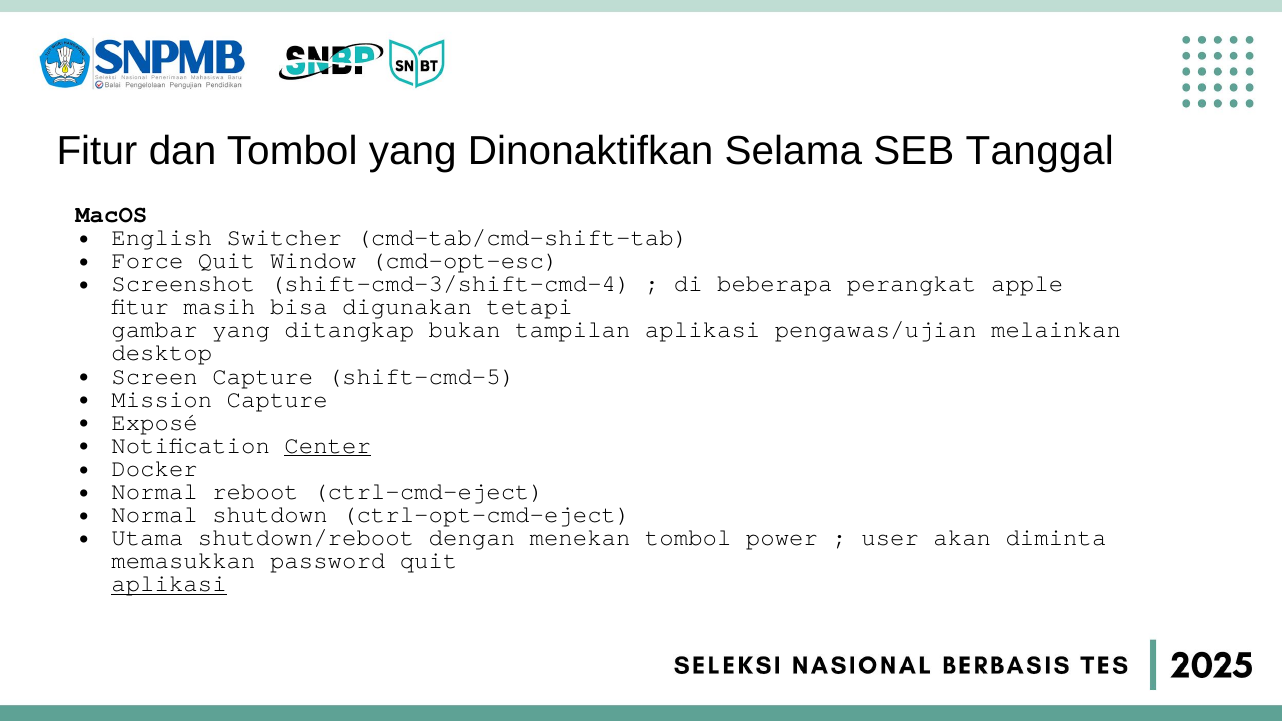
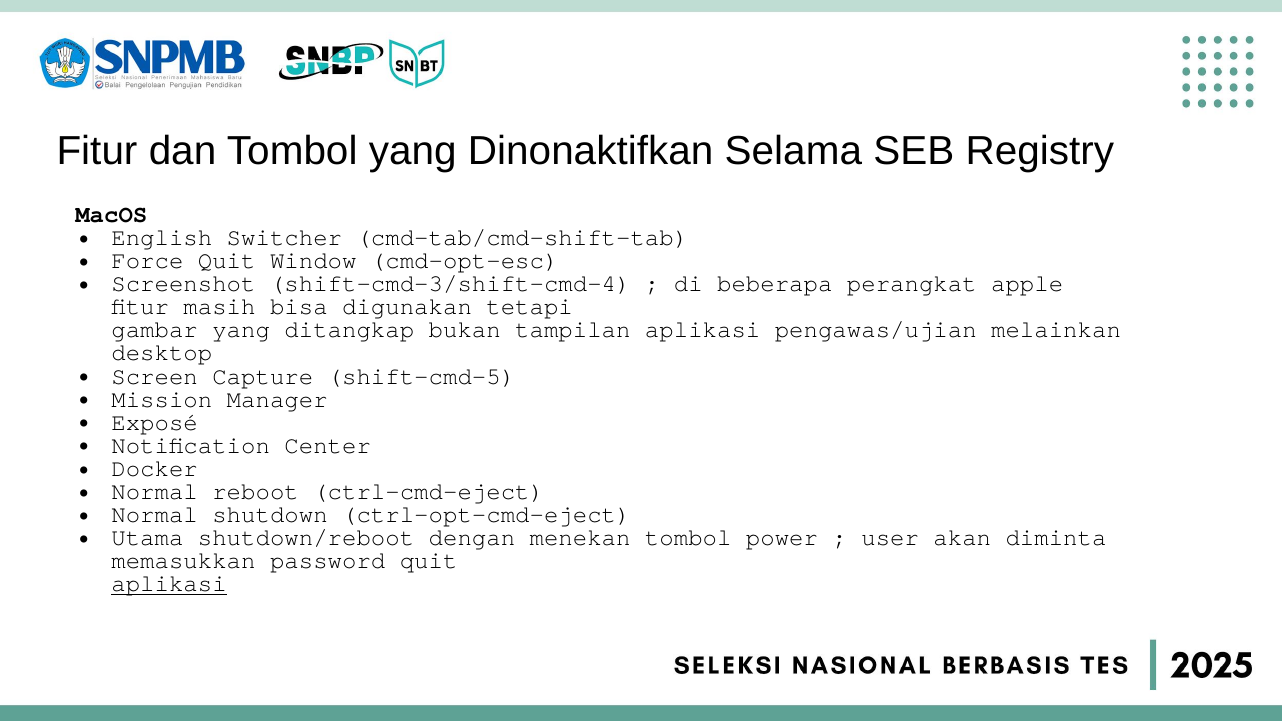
Tanggal: Tanggal -> Registry
Mission Capture: Capture -> Manager
Center underline: present -> none
